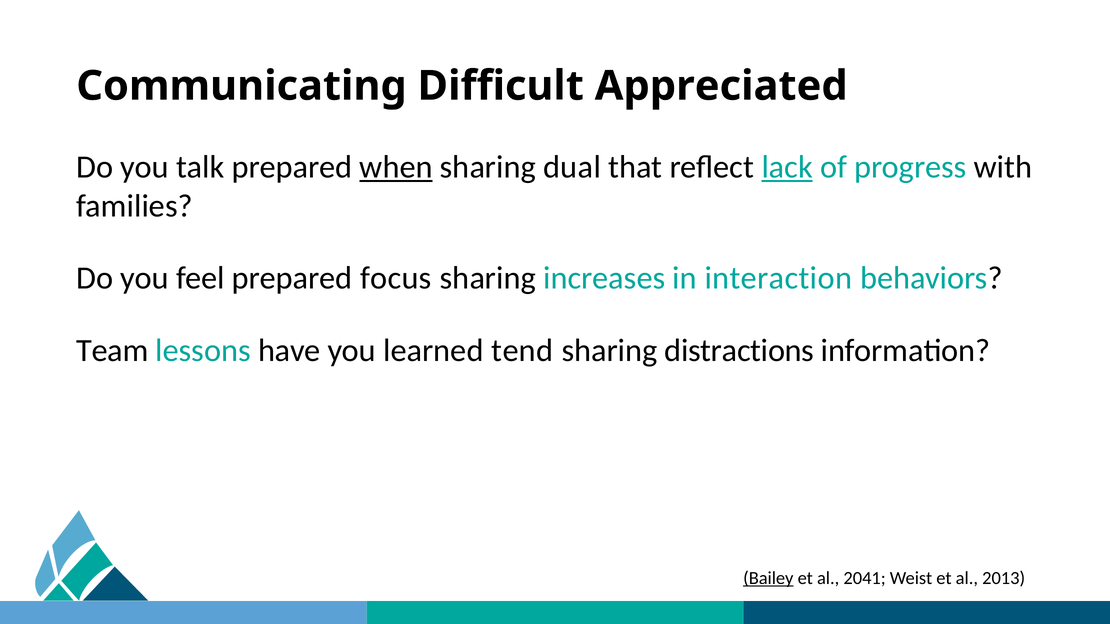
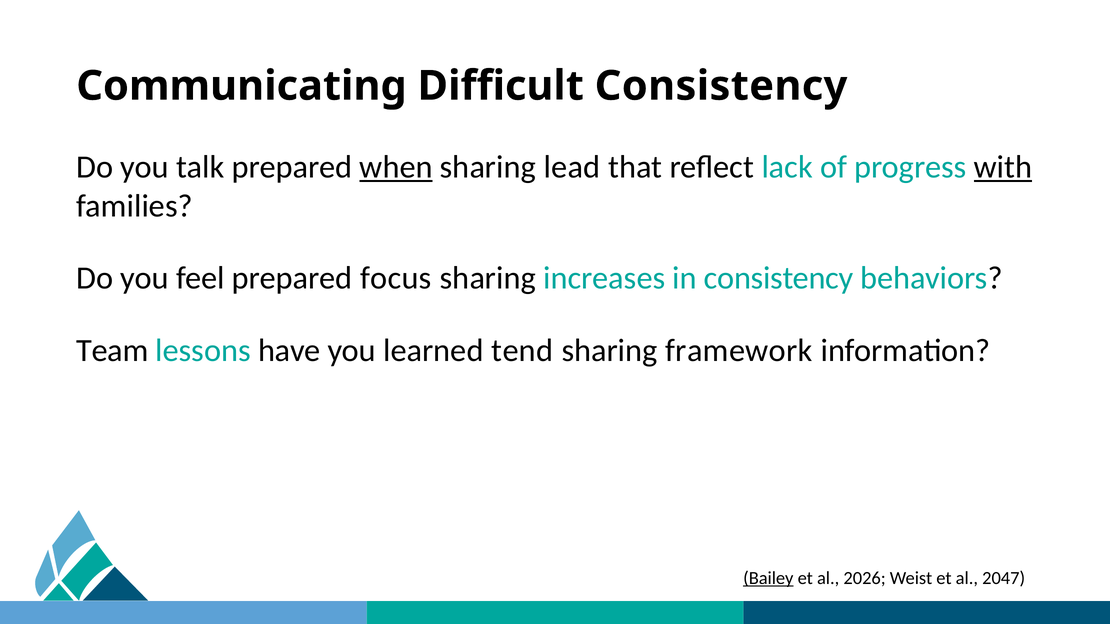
Difficult Appreciated: Appreciated -> Consistency
dual: dual -> lead
lack underline: present -> none
with underline: none -> present
in interaction: interaction -> consistency
distractions: distractions -> framework
2041: 2041 -> 2026
2013: 2013 -> 2047
